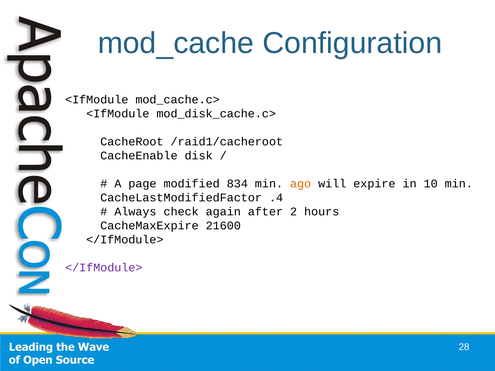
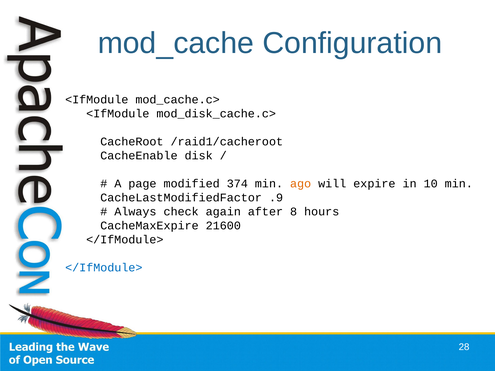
834: 834 -> 374
.4: .4 -> .9
2: 2 -> 8
</IfModule> at (104, 268) colour: purple -> blue
